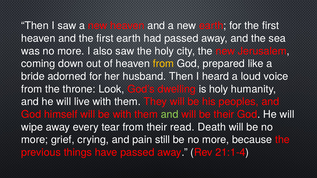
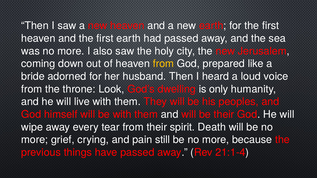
is holy: holy -> only
and at (170, 115) colour: light green -> white
read: read -> spirit
